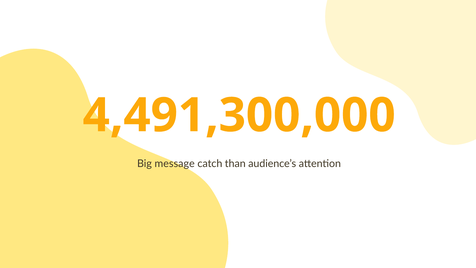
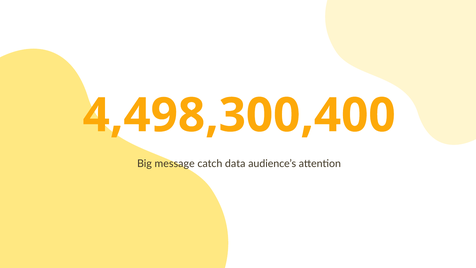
4,491,300,000: 4,491,300,000 -> 4,498,300,400
than: than -> data
